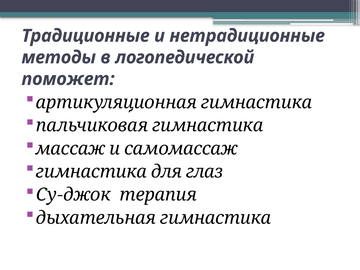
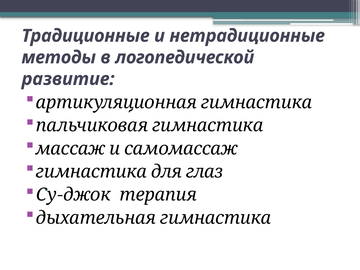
поможет: поможет -> развитие
